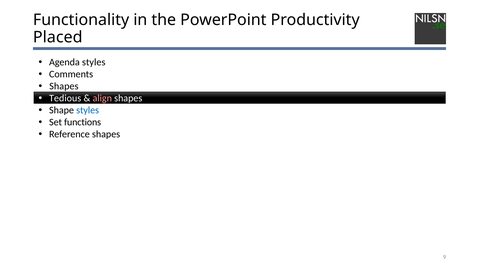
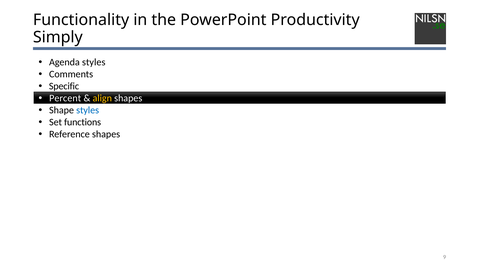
Placed: Placed -> Simply
Shapes at (64, 86): Shapes -> Specific
Tedious: Tedious -> Percent
align colour: pink -> yellow
